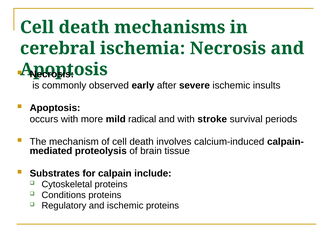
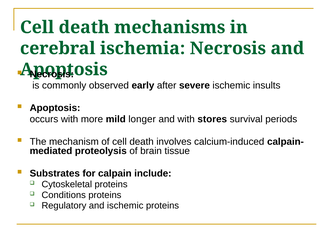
radical: radical -> longer
stroke: stroke -> stores
